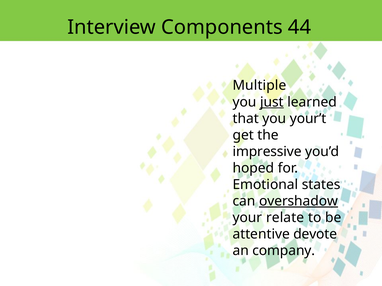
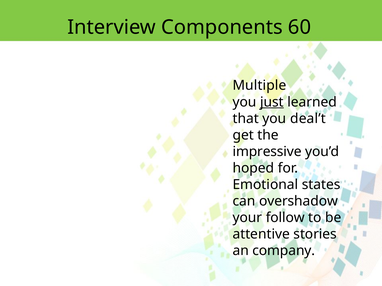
44: 44 -> 60
your’t: your’t -> deal’t
overshadow underline: present -> none
relate: relate -> follow
devote: devote -> stories
